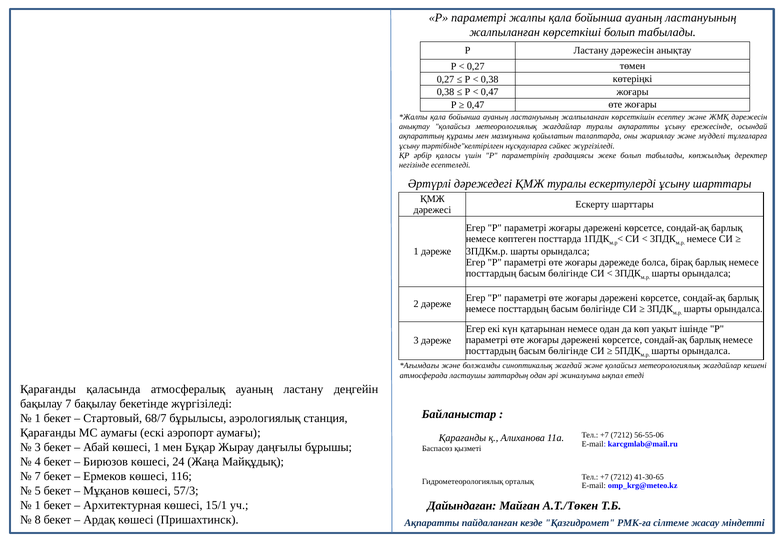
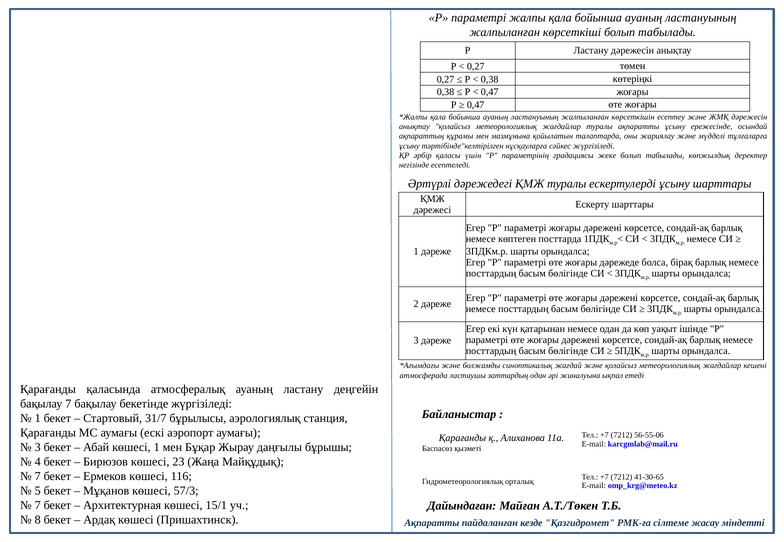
68/7: 68/7 -> 31/7
24: 24 -> 23
1 at (38, 506): 1 -> 7
